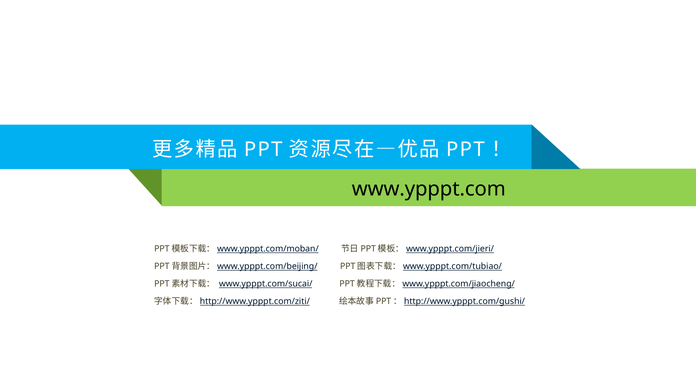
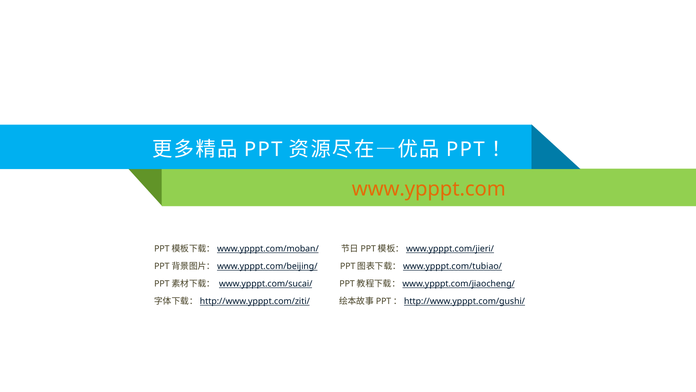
www.ypppt.com colour: black -> orange
